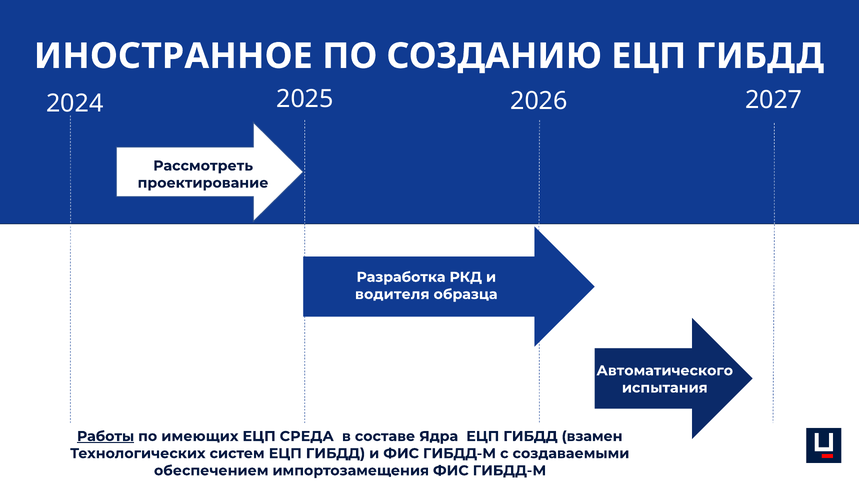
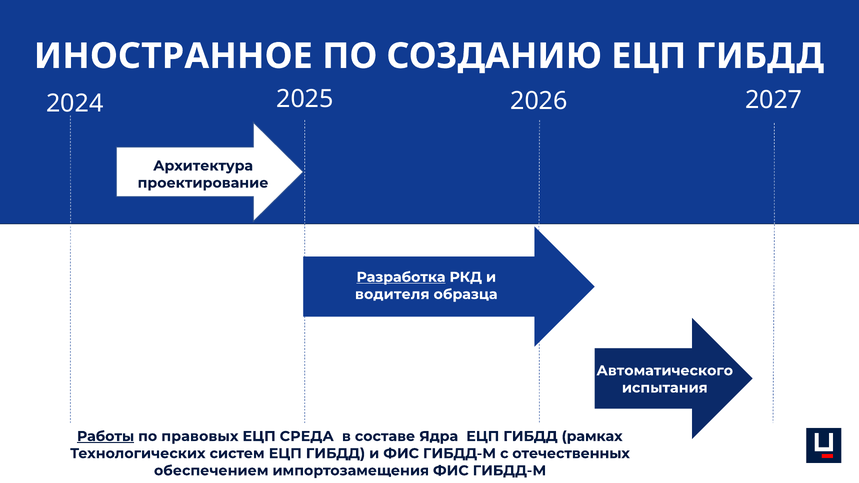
Рассмотреть: Рассмотреть -> Архитектура
Разработка underline: none -> present
имеющих: имеющих -> правовых
взамен: взамен -> рамках
создаваемыми: создаваемыми -> отечественных
